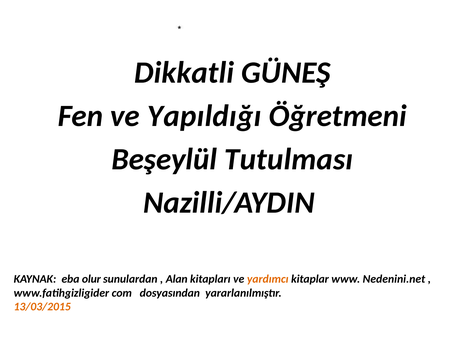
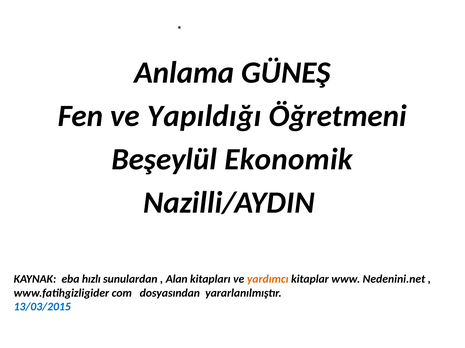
Dikkatli: Dikkatli -> Anlama
Tutulması: Tutulması -> Ekonomik
olur: olur -> hızlı
13/03/2015 colour: orange -> blue
